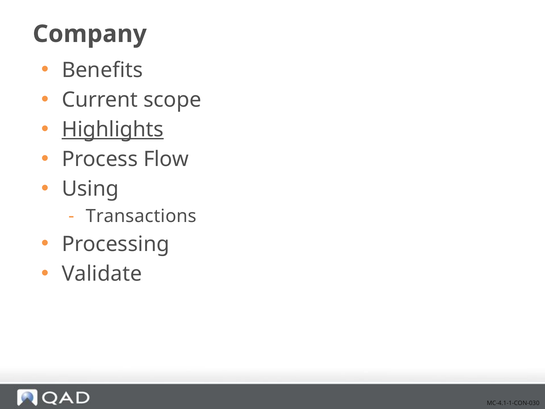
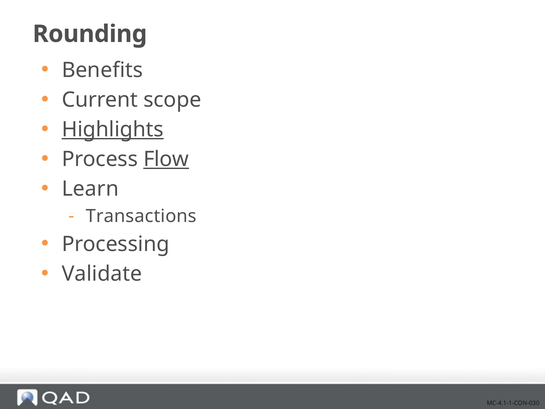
Company: Company -> Rounding
Flow underline: none -> present
Using: Using -> Learn
